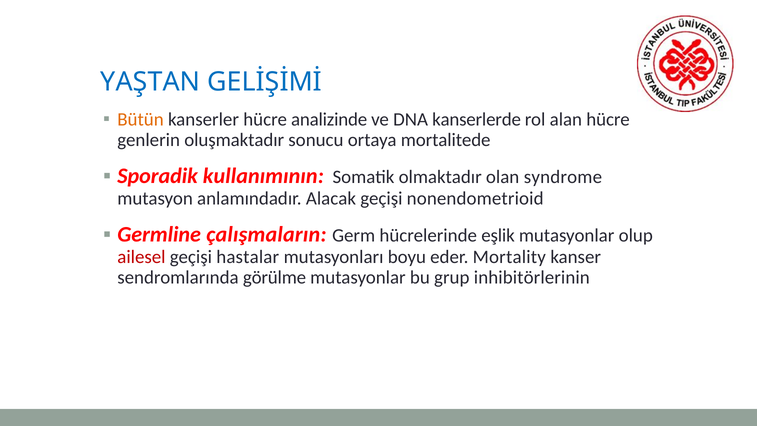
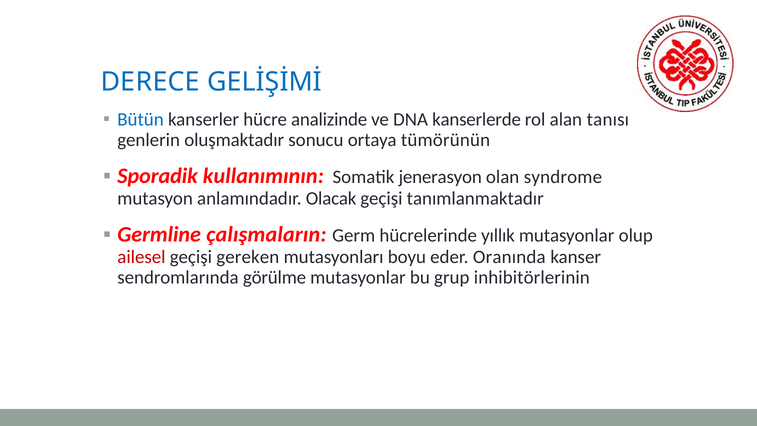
YAŞTAN: YAŞTAN -> DERECE
Bütün colour: orange -> blue
alan hücre: hücre -> tanısı
mortalitede: mortalitede -> tümörünün
olmaktadır: olmaktadır -> jenerasyon
Alacak: Alacak -> Olacak
nonendometrioid: nonendometrioid -> tanımlanmaktadır
eşlik: eşlik -> yıllık
hastalar: hastalar -> gereken
Mortality: Mortality -> Oranında
